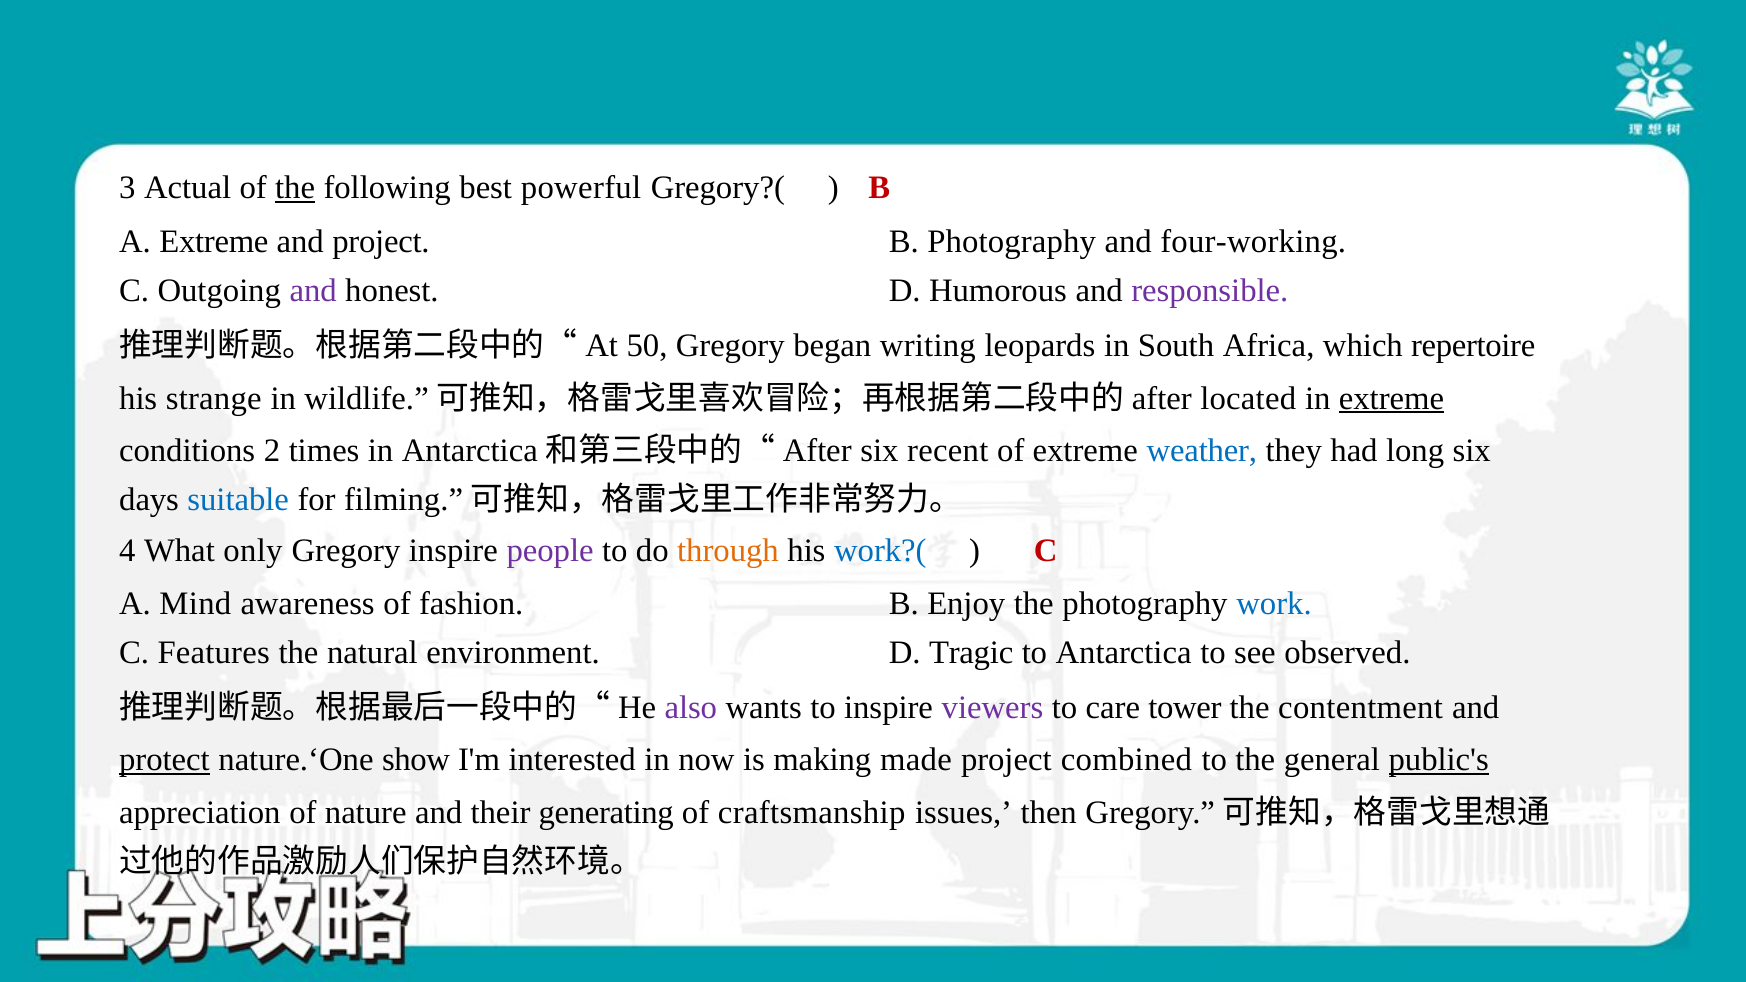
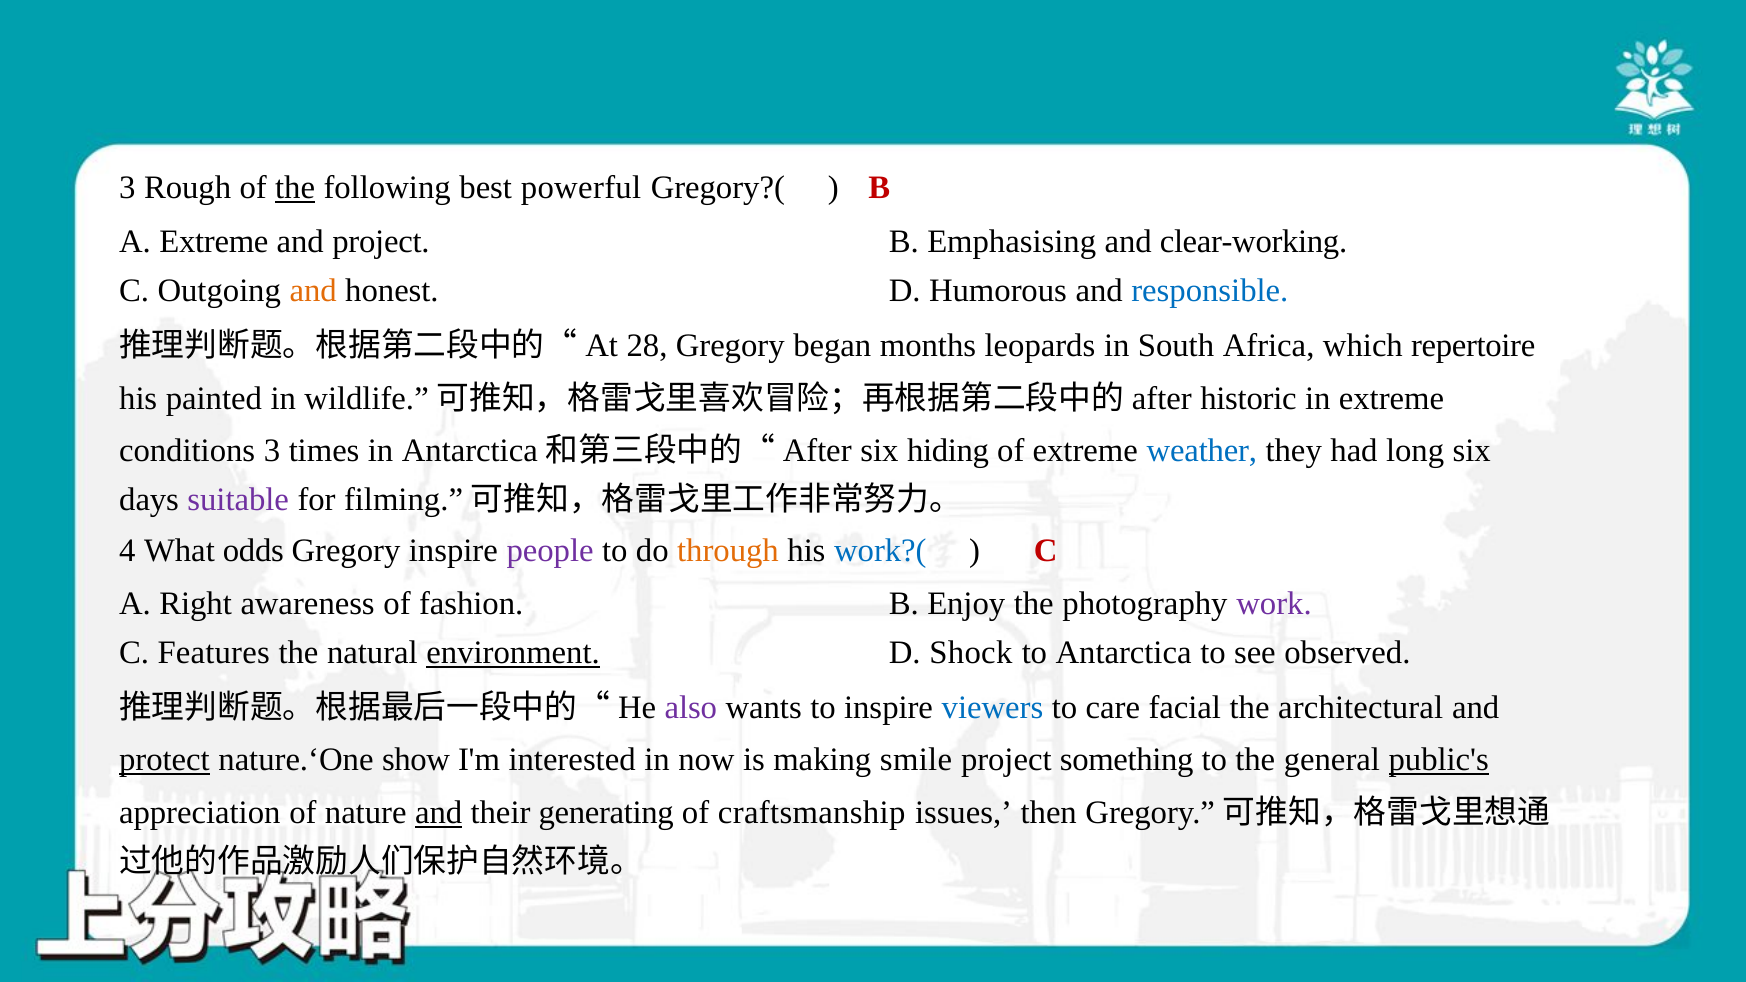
Actual: Actual -> Rough
B Photography: Photography -> Emphasising
four-working: four-working -> clear-working
and at (313, 291) colour: purple -> orange
responsible colour: purple -> blue
50: 50 -> 28
writing: writing -> months
strange: strange -> painted
located: located -> historic
extreme at (1391, 398) underline: present -> none
conditions 2: 2 -> 3
recent: recent -> hiding
suitable colour: blue -> purple
only: only -> odds
Mind: Mind -> Right
work colour: blue -> purple
environment underline: none -> present
Tragic: Tragic -> Shock
viewers colour: purple -> blue
tower: tower -> facial
contentment: contentment -> architectural
made: made -> smile
combined: combined -> something
and at (439, 813) underline: none -> present
